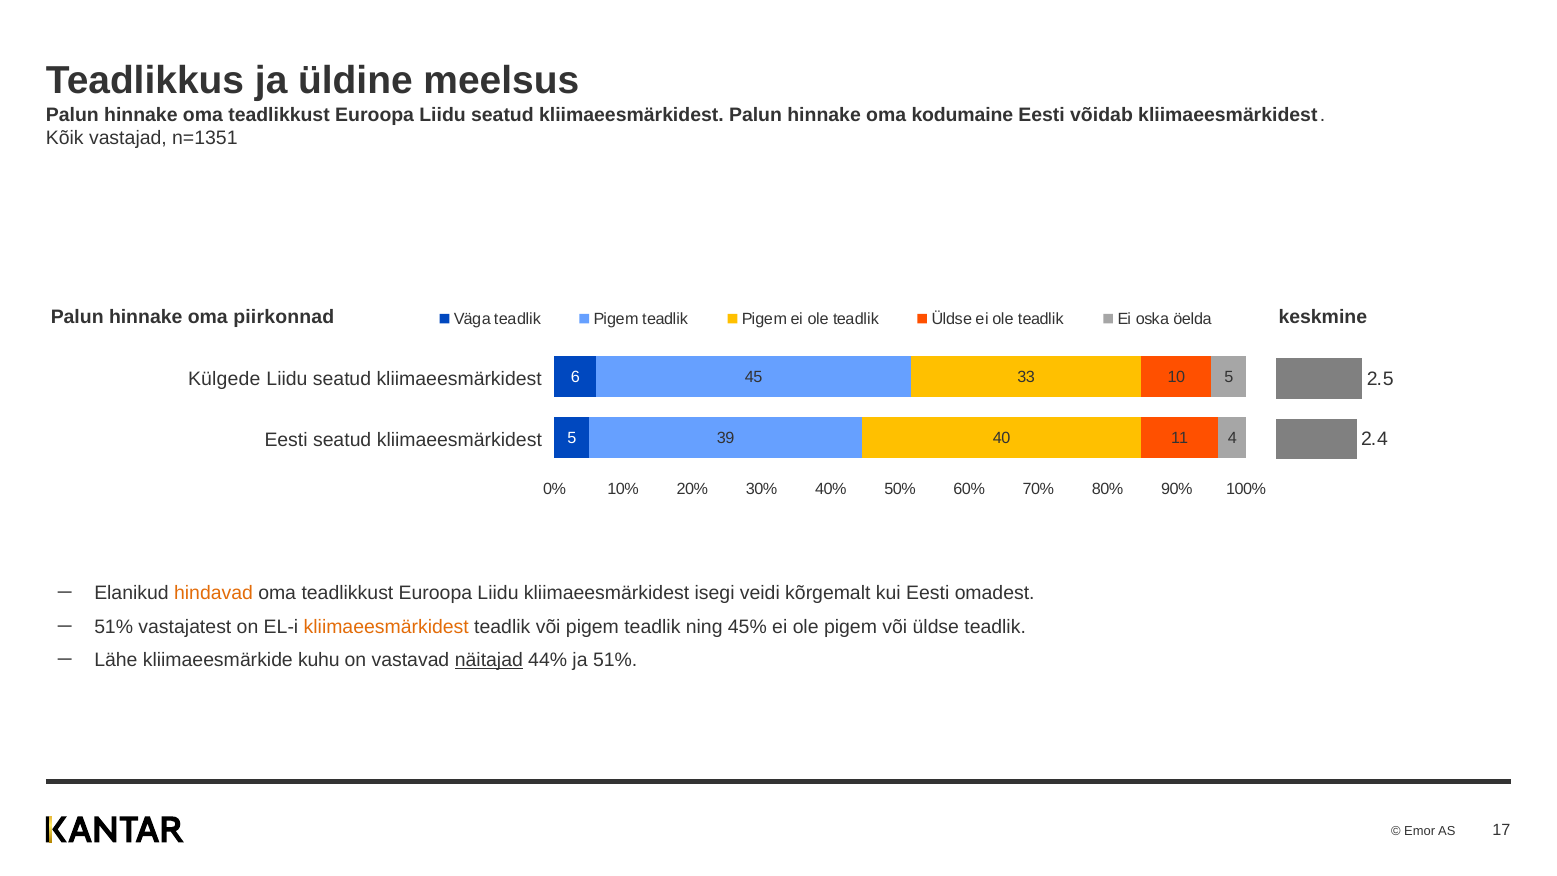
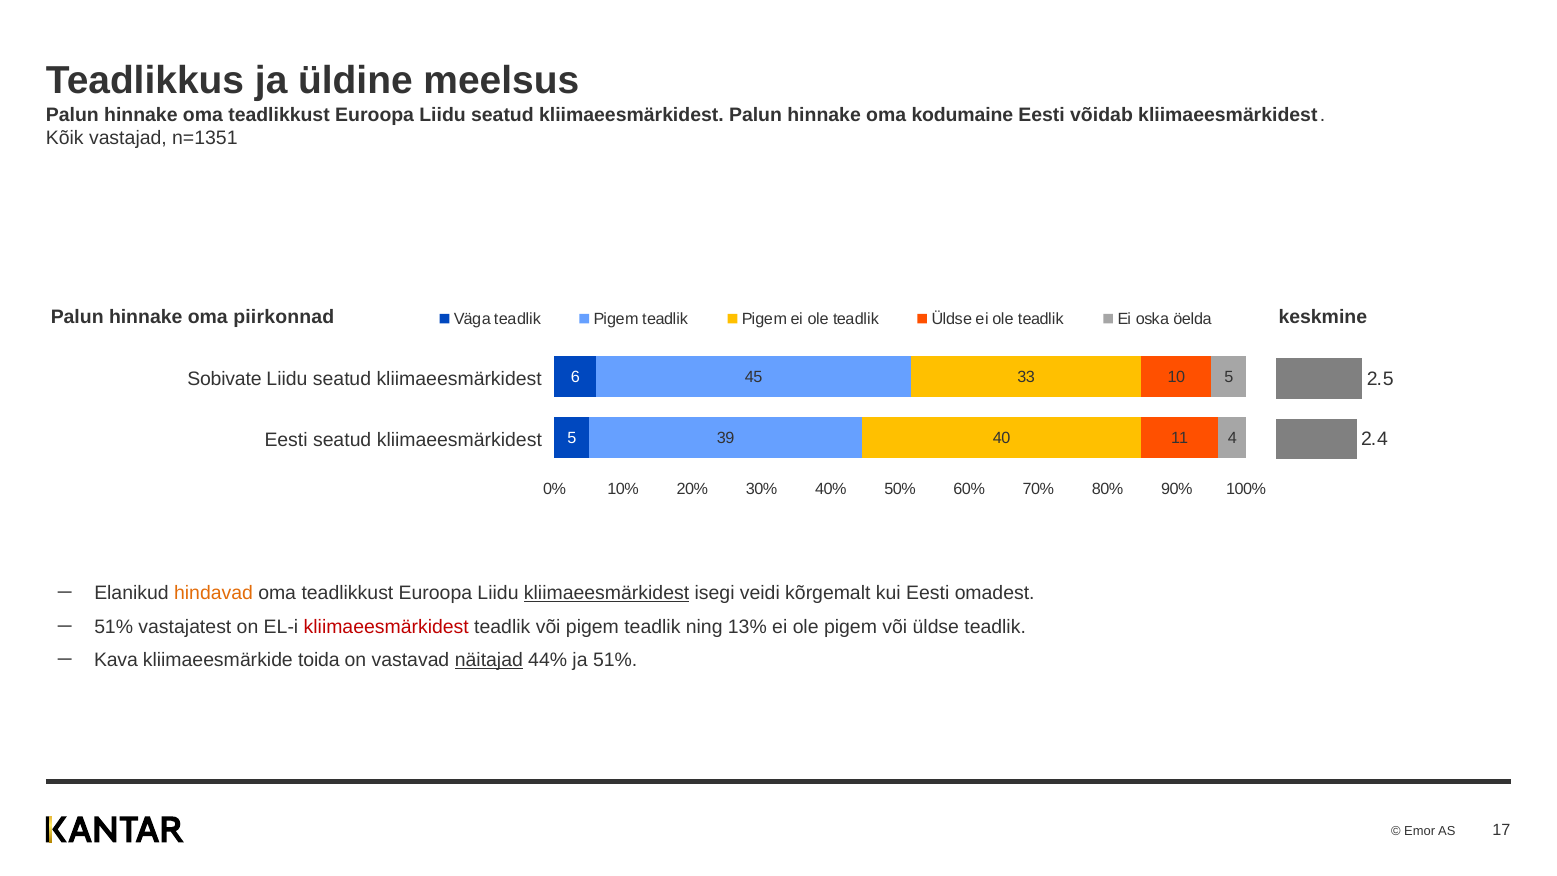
Külgede: Külgede -> Sobivate
kliimaeesmärkidest at (607, 593) underline: none -> present
kliimaeesmärkidest at (386, 627) colour: orange -> red
45%: 45% -> 13%
Lähe: Lähe -> Kava
kuhu: kuhu -> toida
